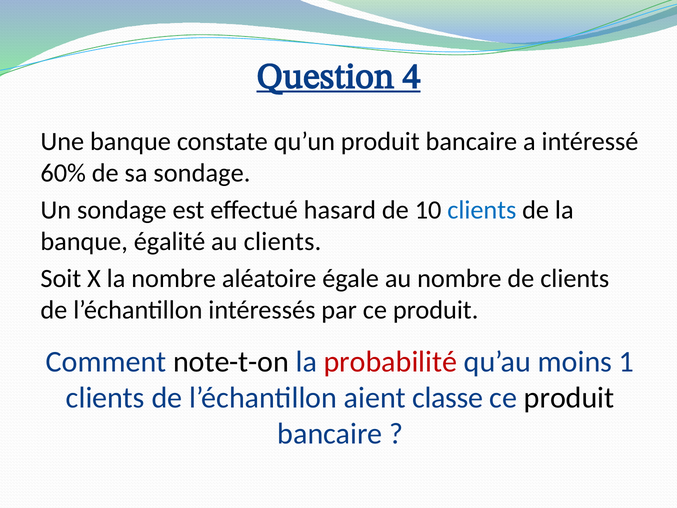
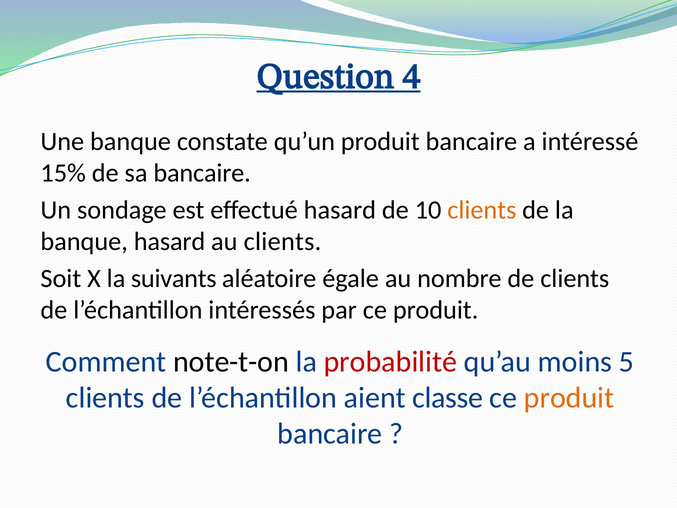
60%: 60% -> 15%
sa sondage: sondage -> bancaire
clients at (482, 210) colour: blue -> orange
banque égalité: égalité -> hasard
la nombre: nombre -> suivants
1: 1 -> 5
produit at (569, 398) colour: black -> orange
